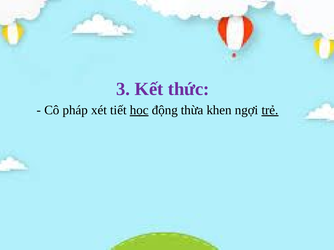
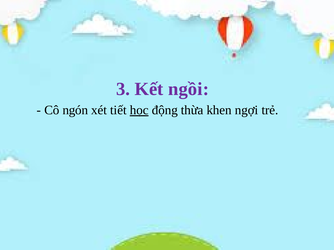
thức: thức -> ngồi
pháp: pháp -> ngón
trẻ underline: present -> none
